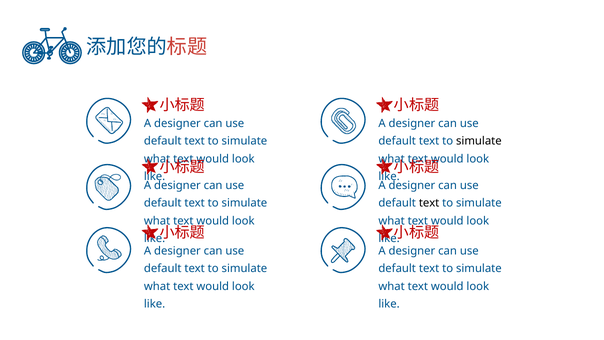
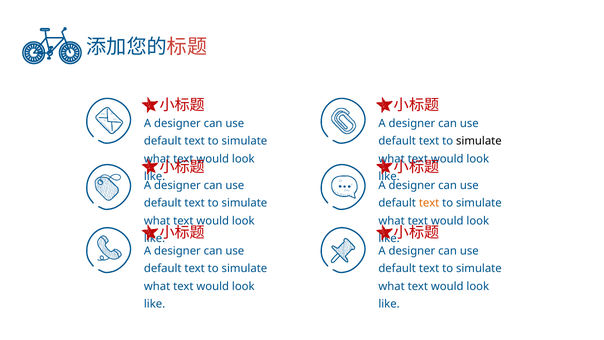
text at (429, 203) colour: black -> orange
